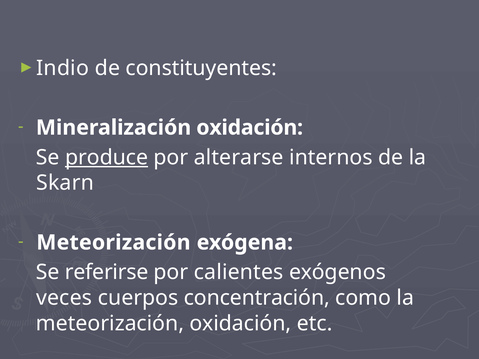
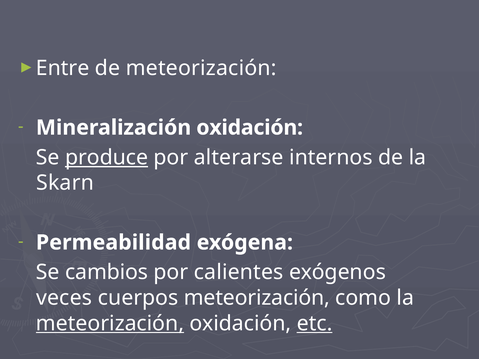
Indio: Indio -> Entre
de constituyentes: constituyentes -> meteorización
Meteorización at (113, 243): Meteorización -> Permeabilidad
referirse: referirse -> cambios
cuerpos concentración: concentración -> meteorización
meteorización at (110, 324) underline: none -> present
etc underline: none -> present
